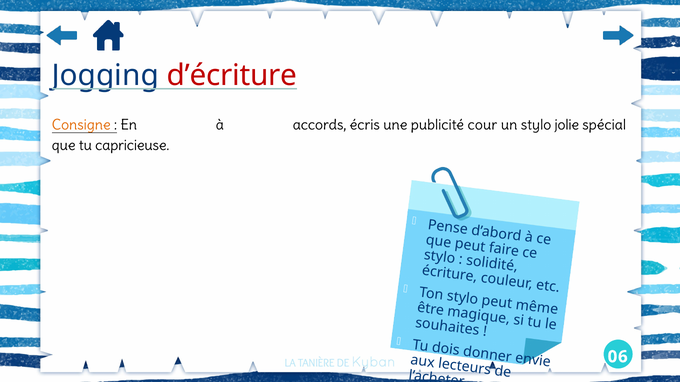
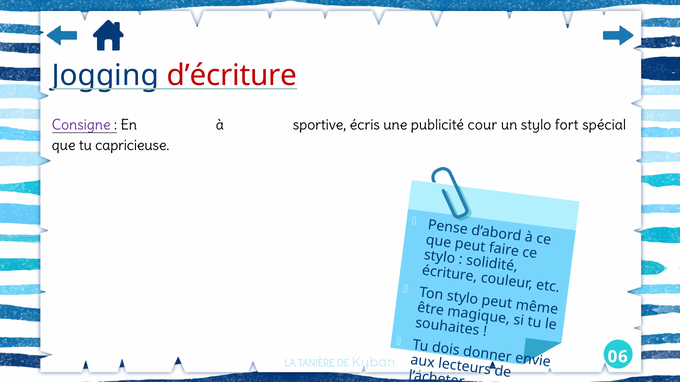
Consigne colour: orange -> purple
accords: accords -> sportive
jolie: jolie -> fort
